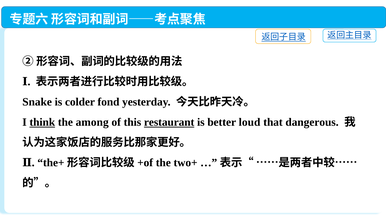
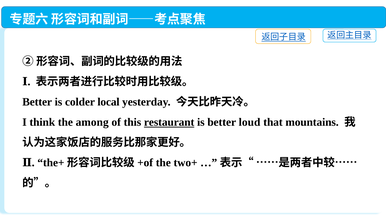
Snake at (37, 102): Snake -> Better
fond: fond -> local
think underline: present -> none
dangerous: dangerous -> mountains
